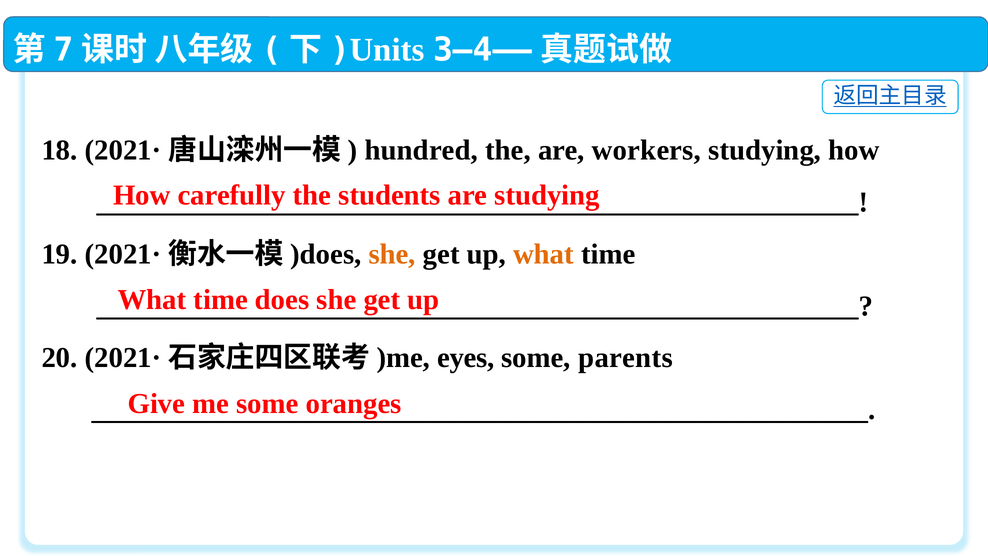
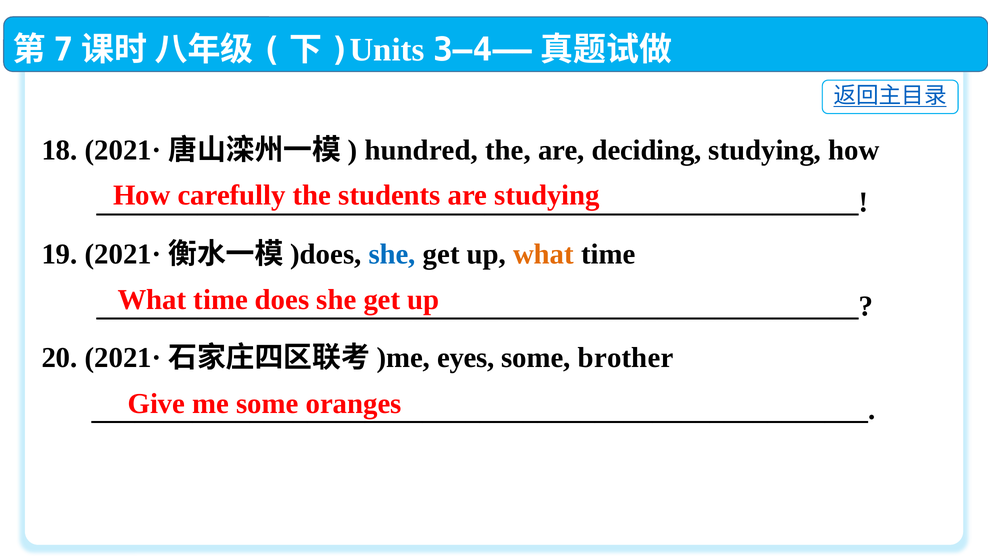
workers: workers -> deciding
she at (392, 254) colour: orange -> blue
parents: parents -> brother
